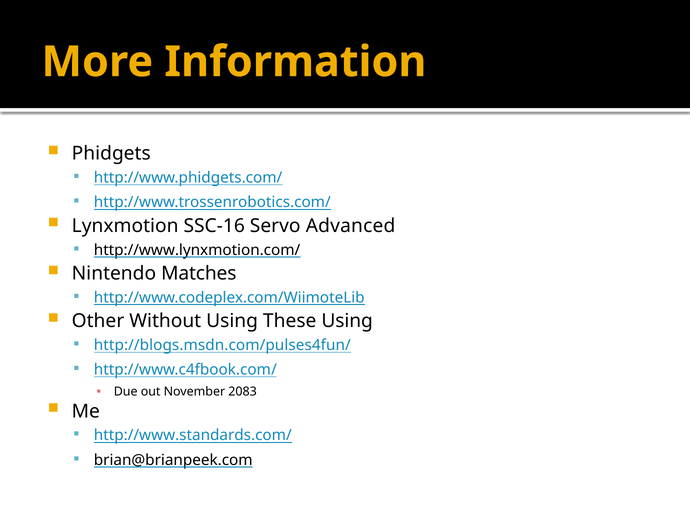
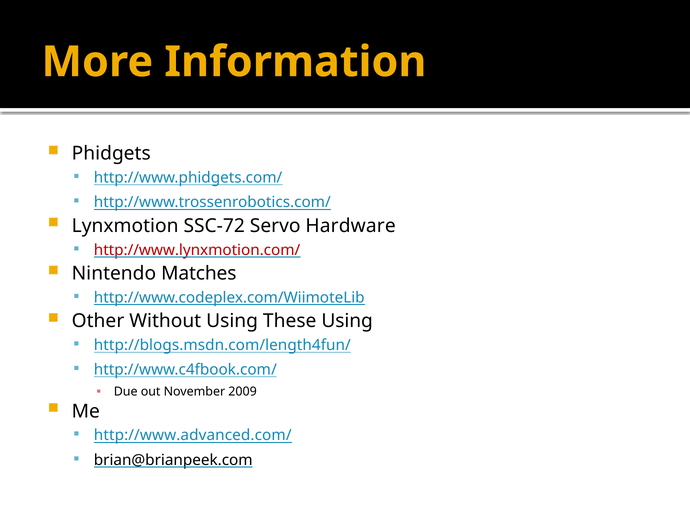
SSC-16: SSC-16 -> SSC-72
Advanced: Advanced -> Hardware
http://www.lynxmotion.com/ colour: black -> red
http://blogs.msdn.com/pulses4fun/: http://blogs.msdn.com/pulses4fun/ -> http://blogs.msdn.com/length4fun/
2083: 2083 -> 2009
http://www.standards.com/: http://www.standards.com/ -> http://www.advanced.com/
